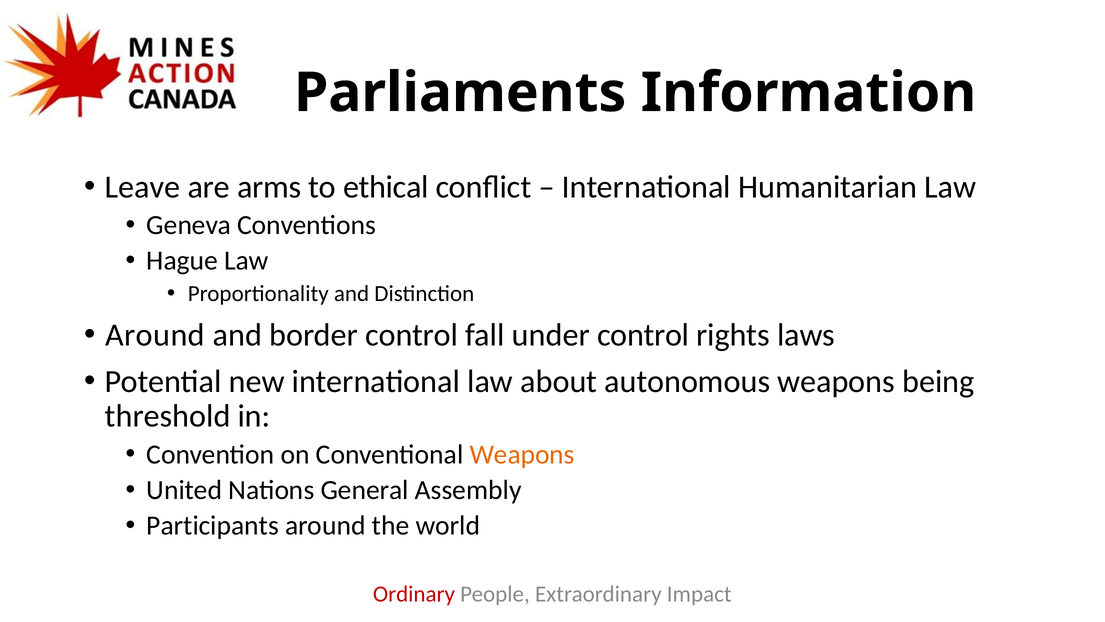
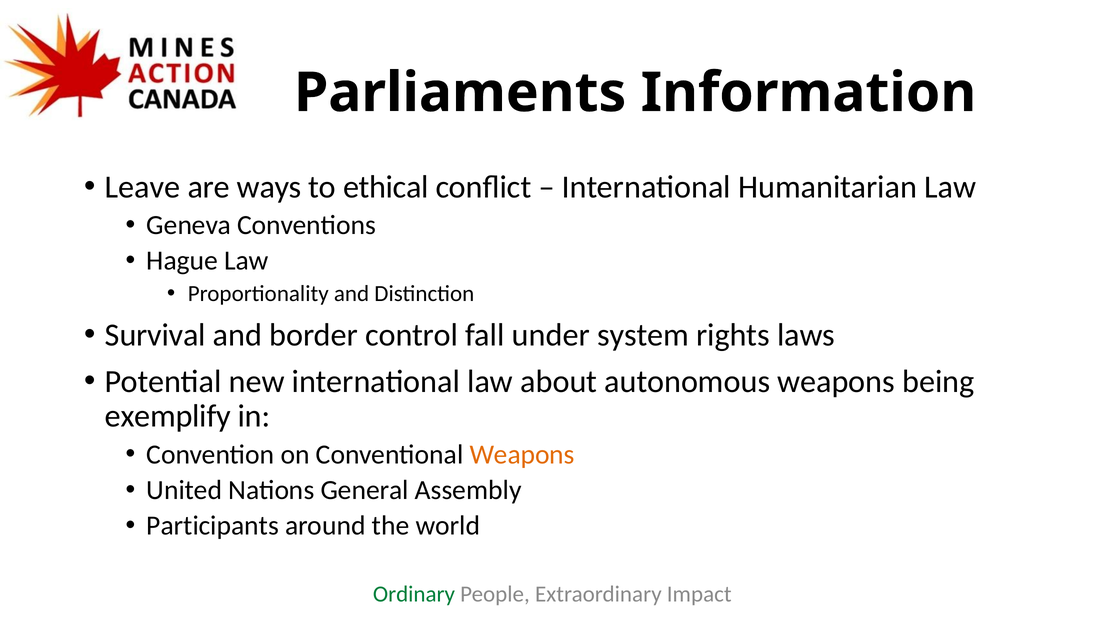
arms: arms -> ways
Around at (155, 335): Around -> Survival
under control: control -> system
threshold: threshold -> exemplify
Ordinary colour: red -> green
